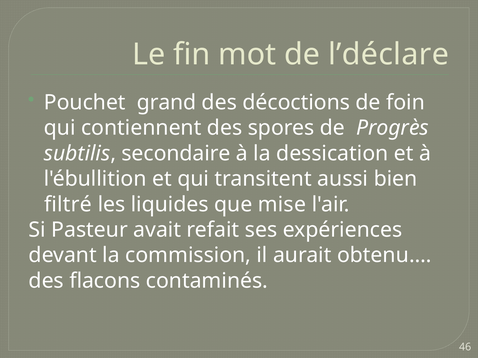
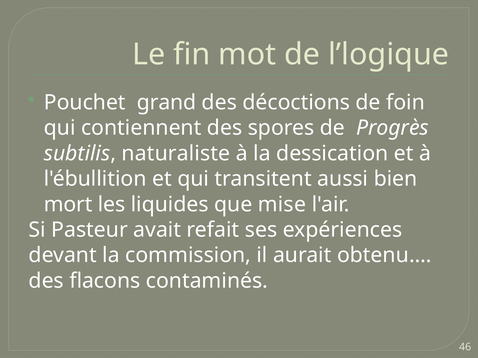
l’déclare: l’déclare -> l’logique
secondaire: secondaire -> naturaliste
filtré: filtré -> mort
